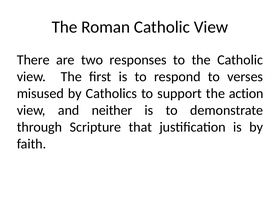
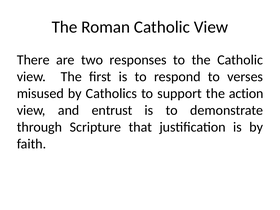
neither: neither -> entrust
